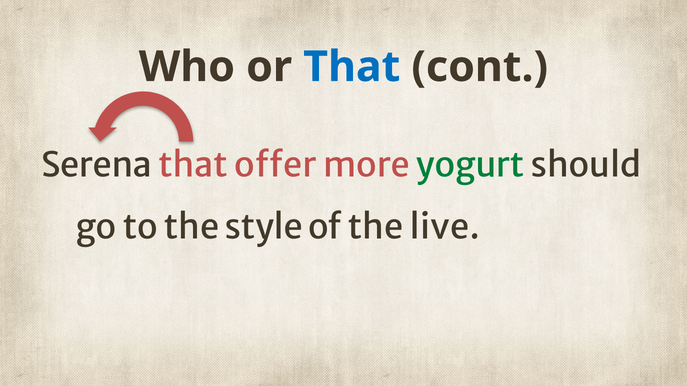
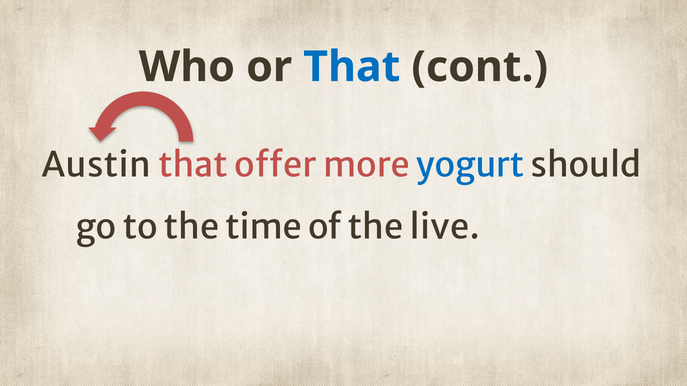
Serena: Serena -> Austin
yogurt colour: green -> blue
style: style -> time
